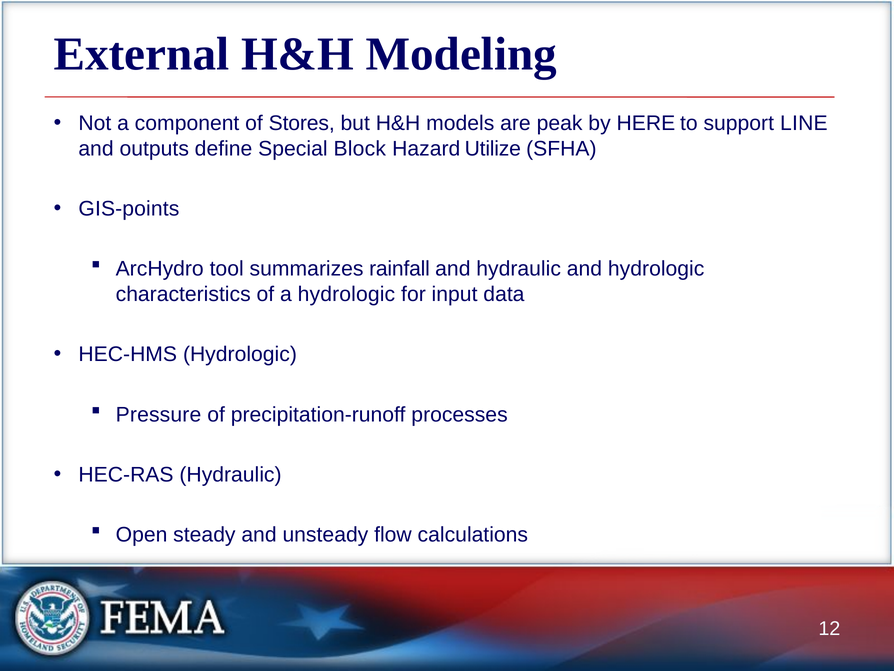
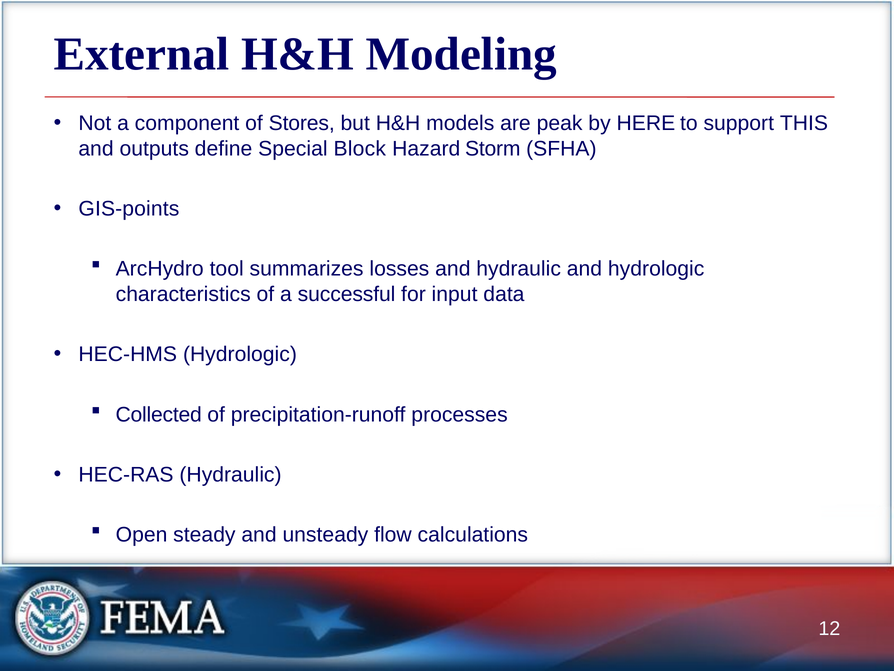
LINE: LINE -> THIS
Utilize: Utilize -> Storm
rainfall: rainfall -> losses
a hydrologic: hydrologic -> successful
Pressure: Pressure -> Collected
